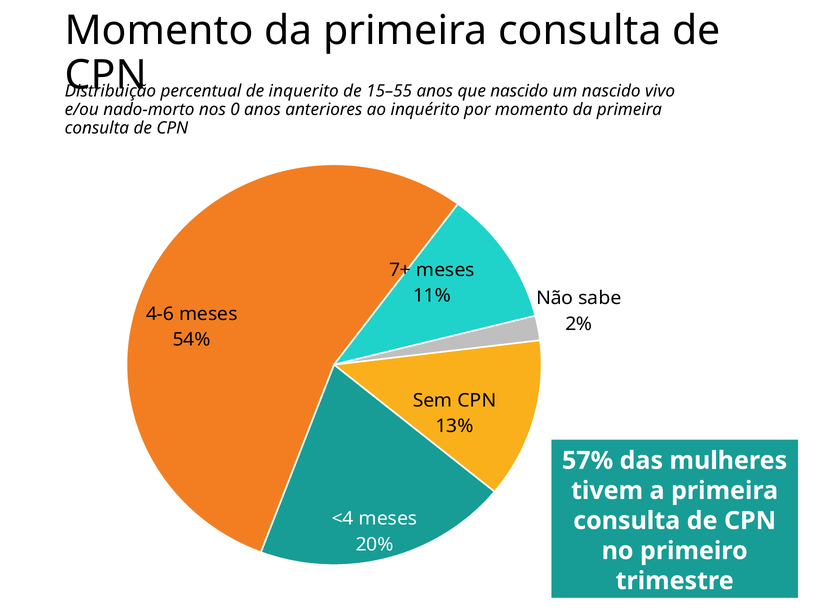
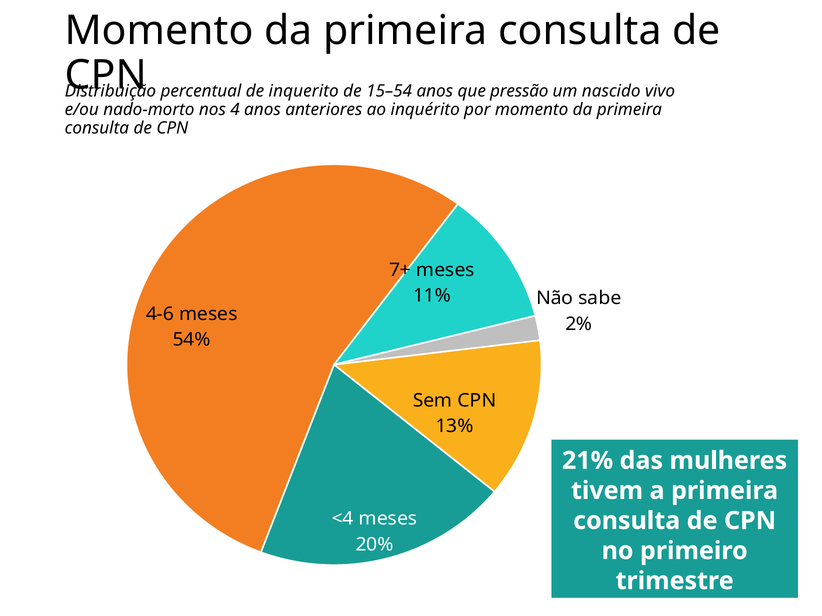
15–55: 15–55 -> 15–54
que nascido: nascido -> pressão
0: 0 -> 4
57%: 57% -> 21%
